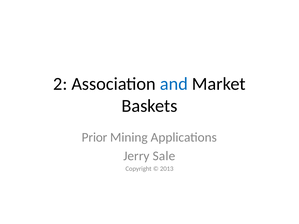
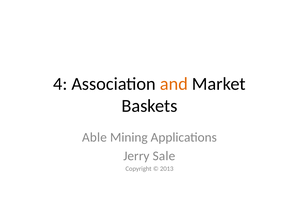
2: 2 -> 4
and colour: blue -> orange
Prior: Prior -> Able
